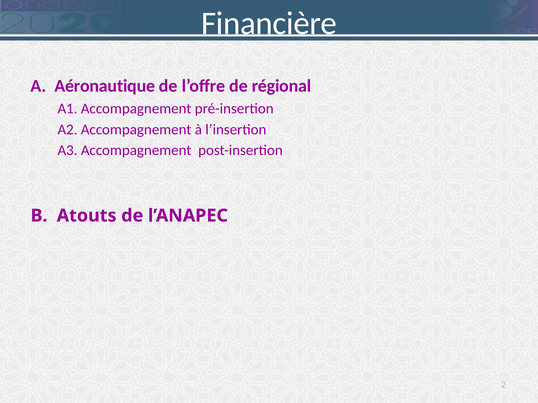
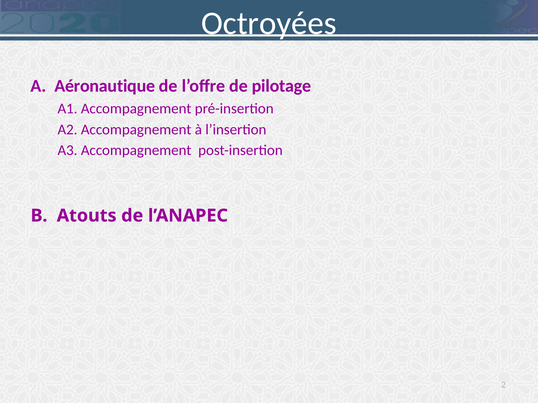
Financière: Financière -> Octroyées
régional: régional -> pilotage
